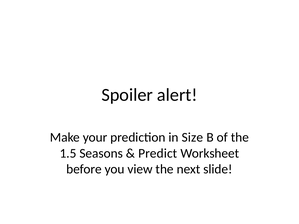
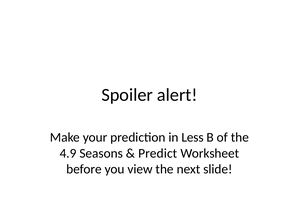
Size: Size -> Less
1.5: 1.5 -> 4.9
